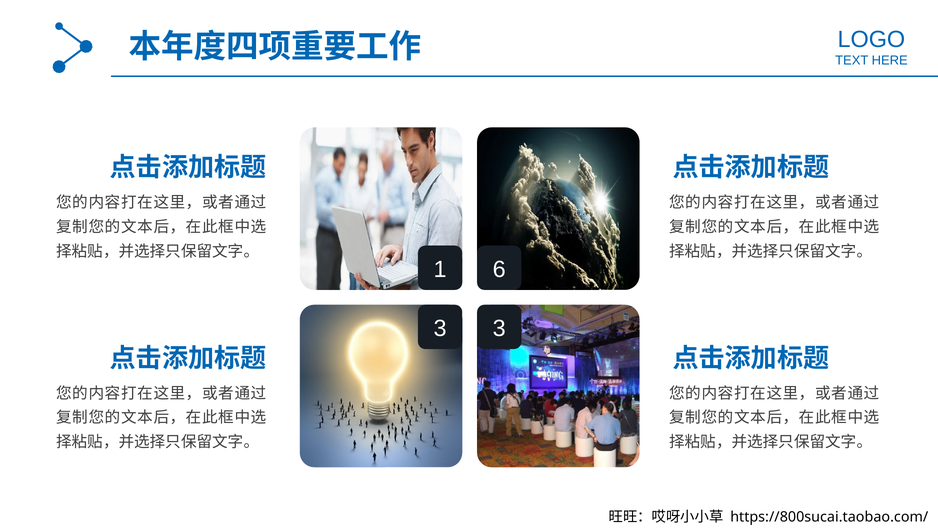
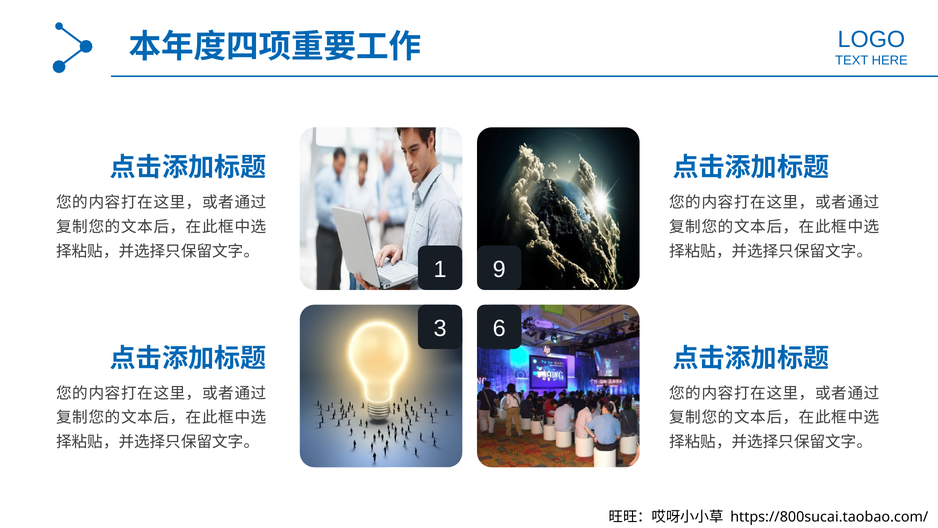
6: 6 -> 9
3 3: 3 -> 6
